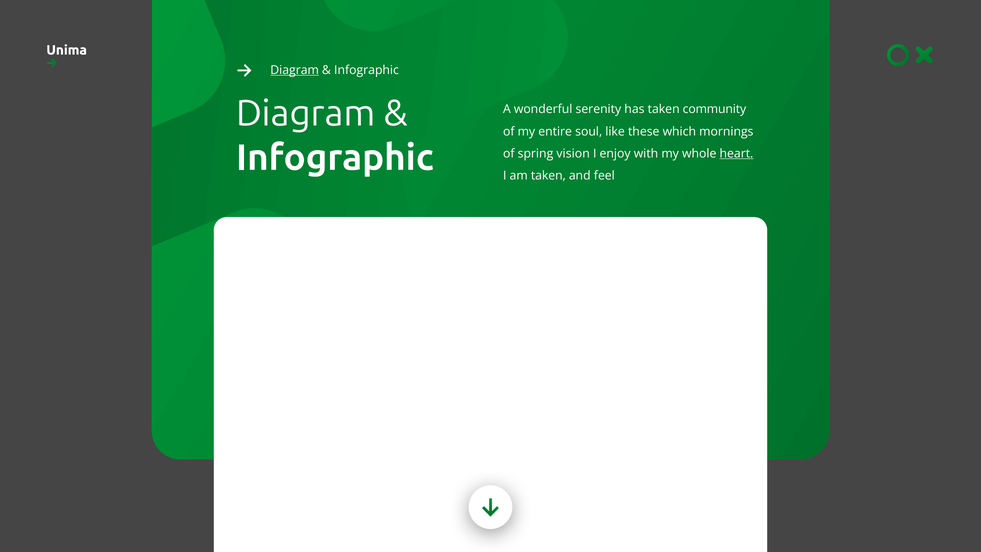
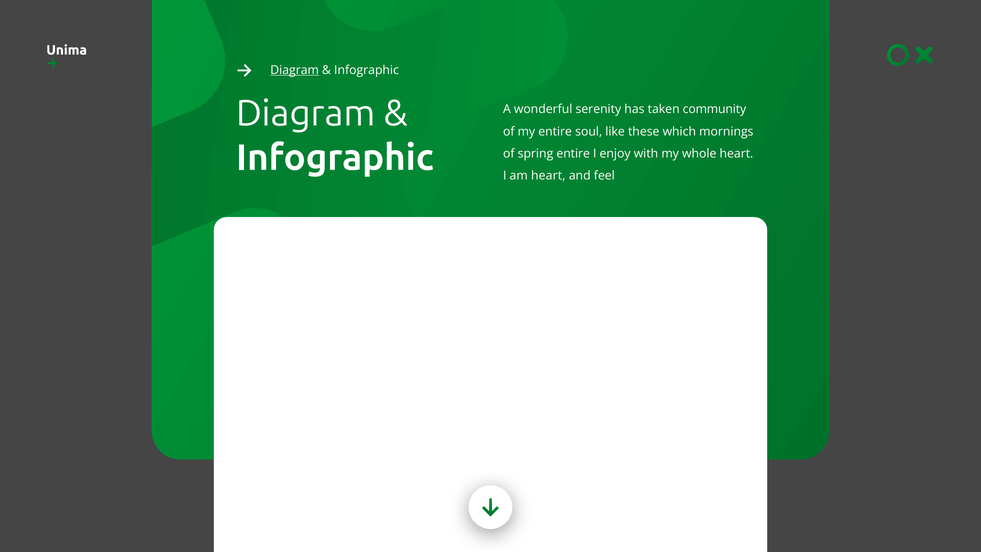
spring vision: vision -> entire
heart at (736, 154) underline: present -> none
am taken: taken -> heart
